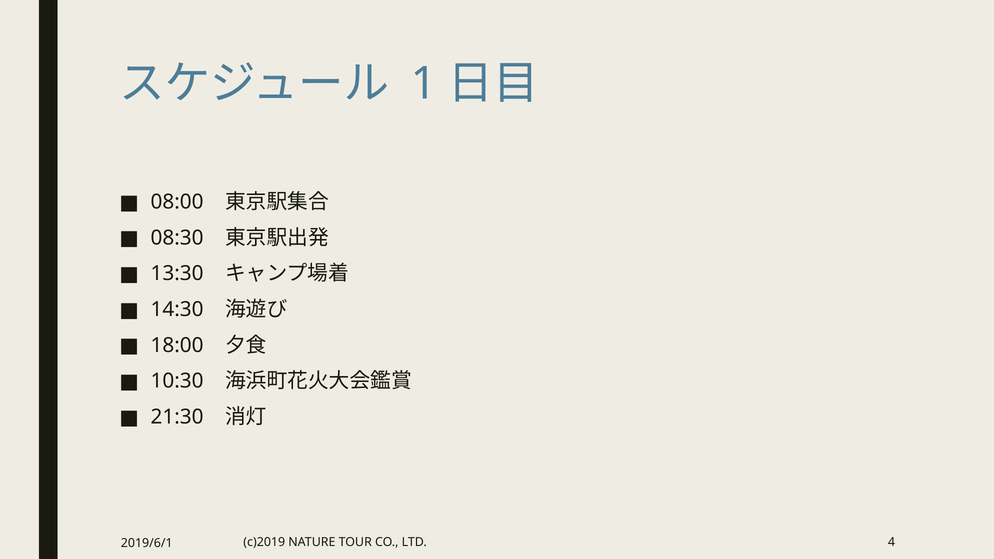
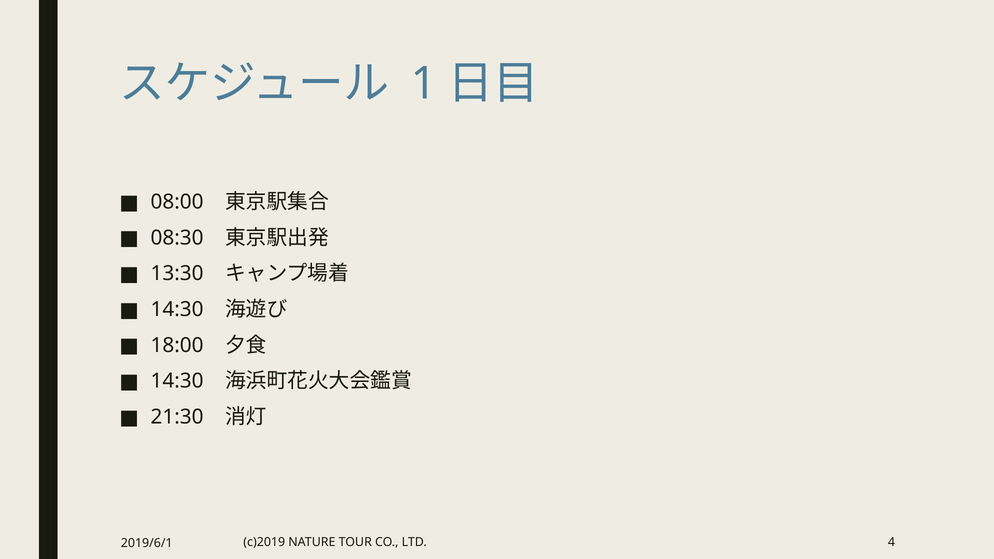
10:30 at (177, 381): 10:30 -> 14:30
